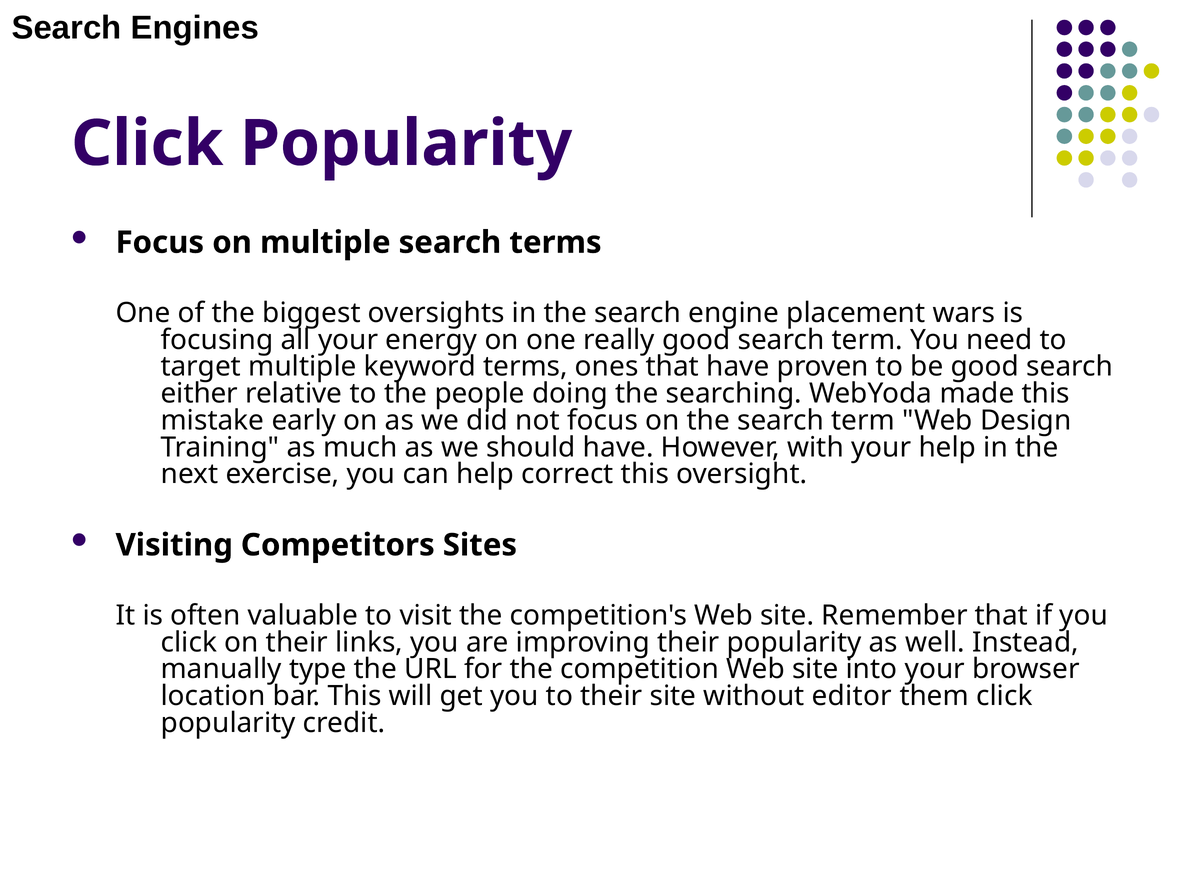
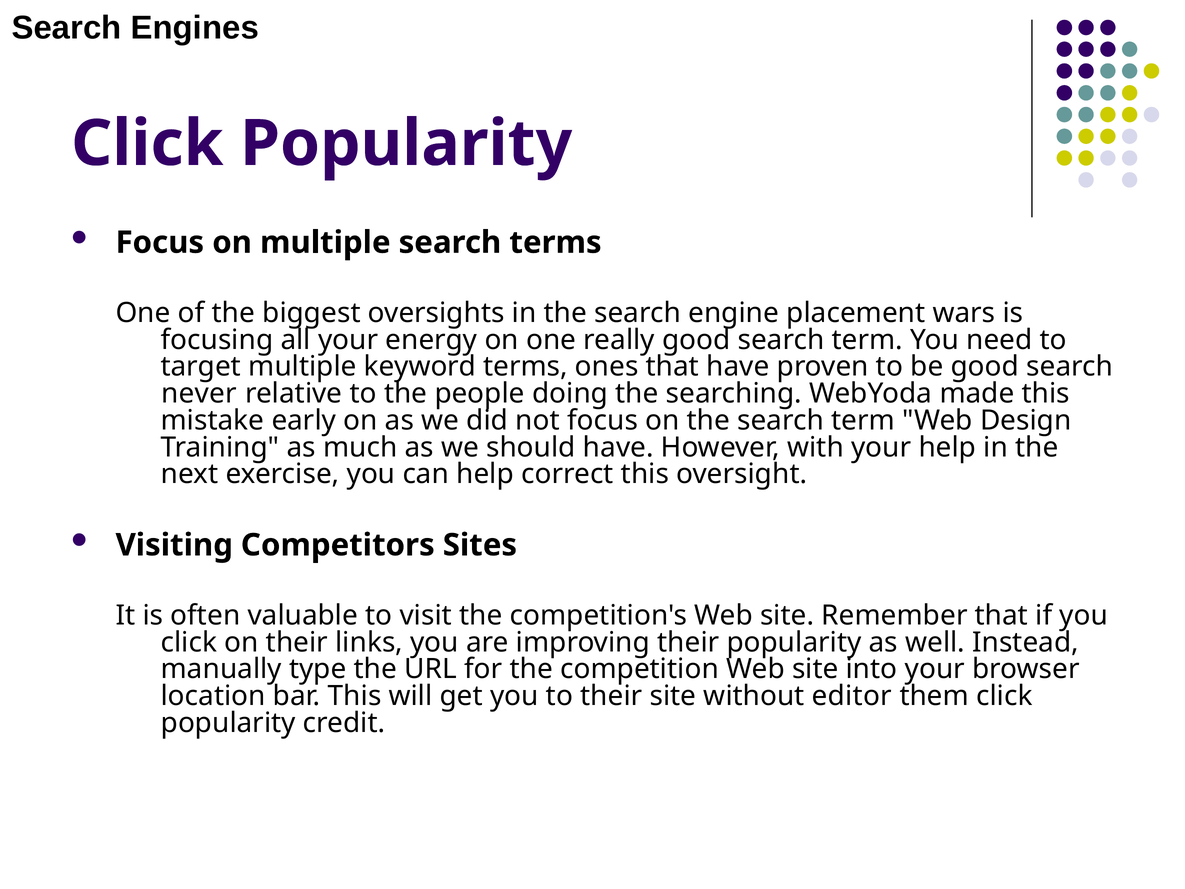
either: either -> never
